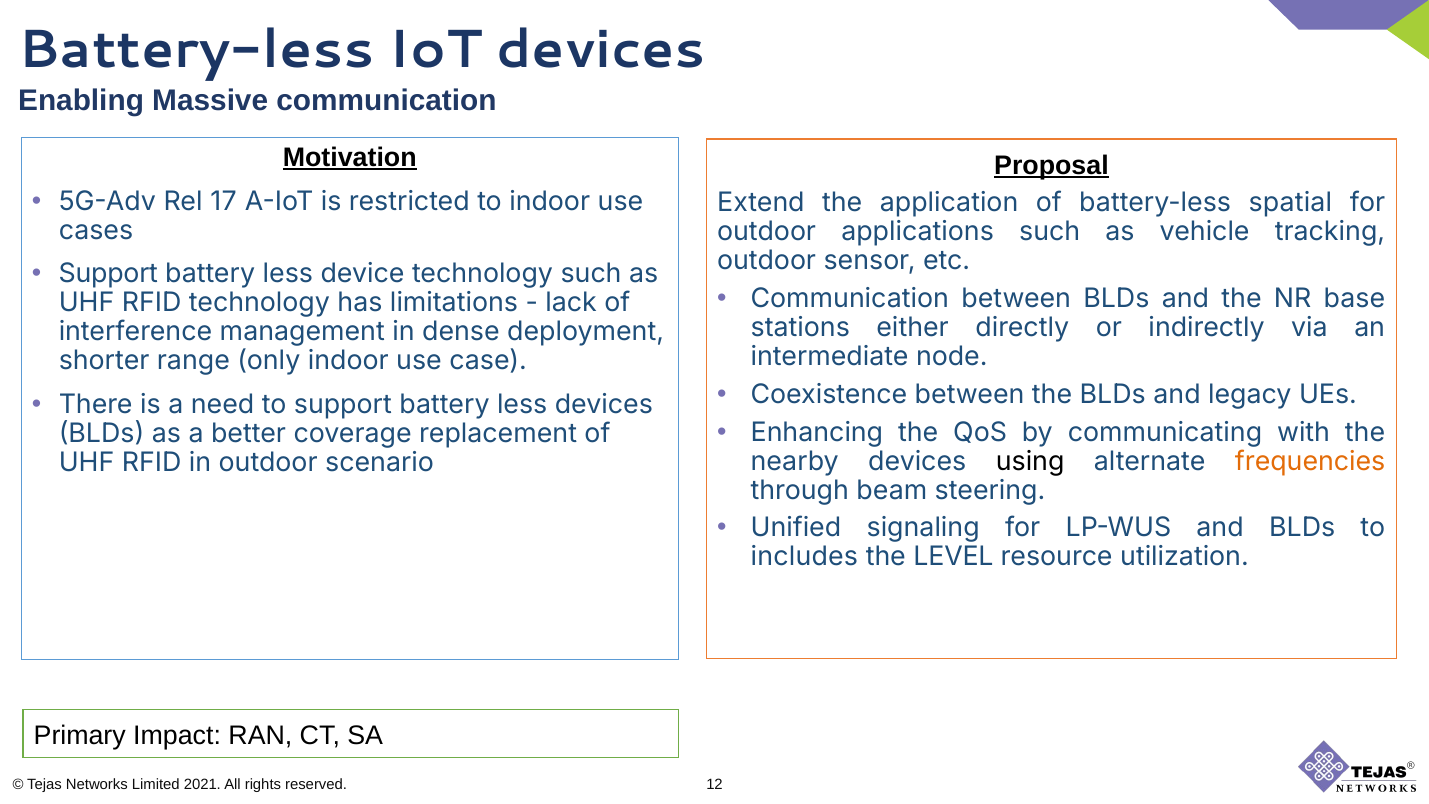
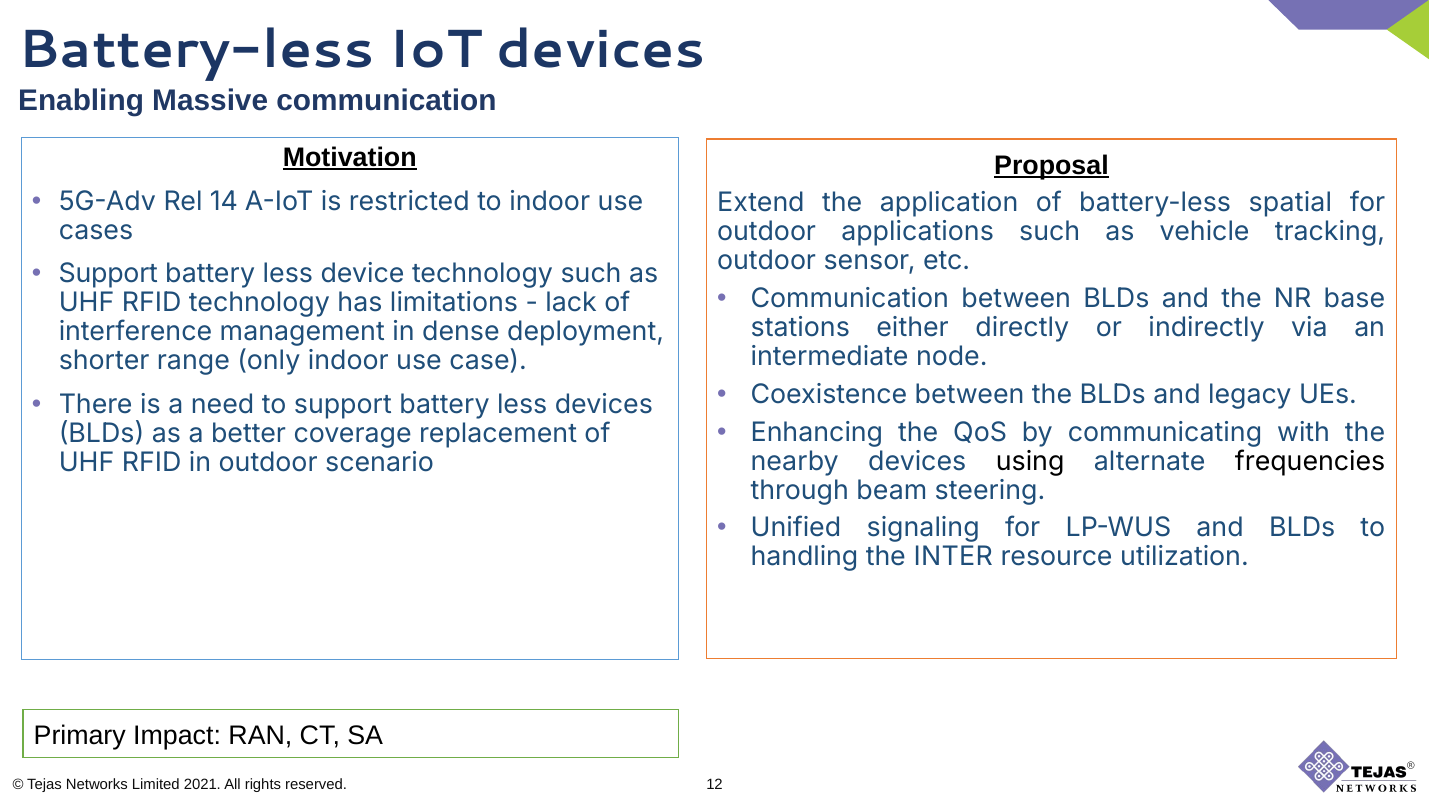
17: 17 -> 14
frequencies colour: orange -> black
includes: includes -> handling
LEVEL: LEVEL -> INTER
